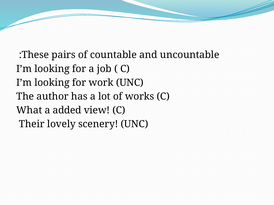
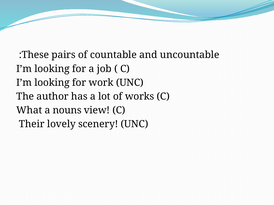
added: added -> nouns
